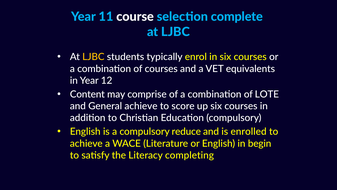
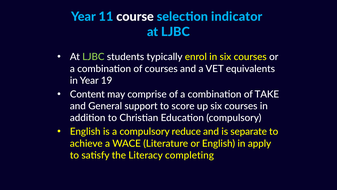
complete: complete -> indicator
LJBC at (93, 57) colour: yellow -> light green
12: 12 -> 19
LOTE: LOTE -> TAKE
General achieve: achieve -> support
enrolled: enrolled -> separate
begin: begin -> apply
